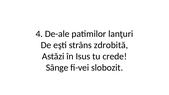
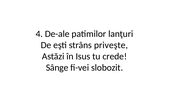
zdrobită: zdrobită -> priveşte
